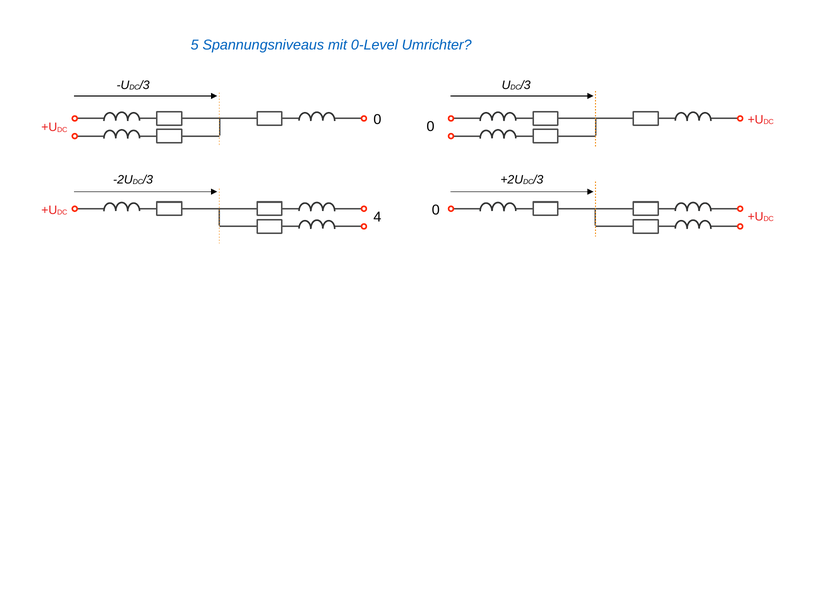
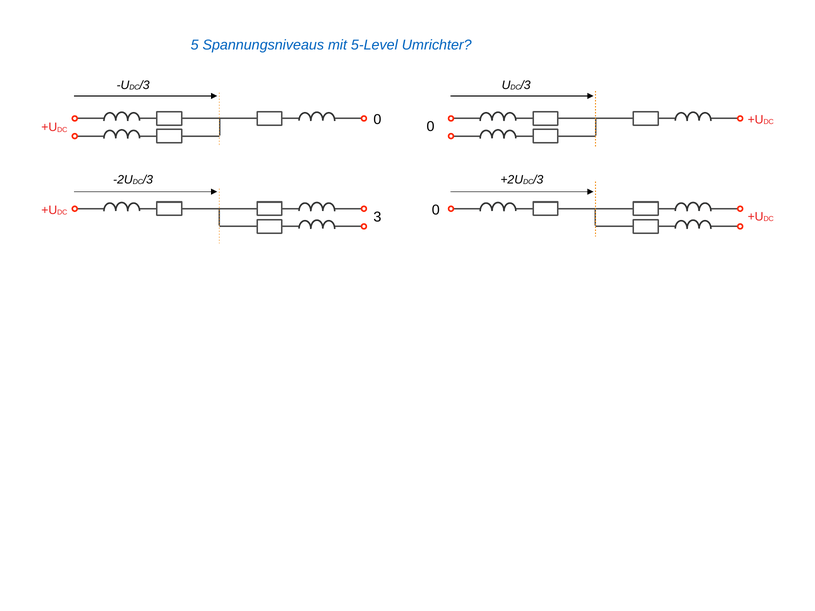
0-Level: 0-Level -> 5-Level
4: 4 -> 3
